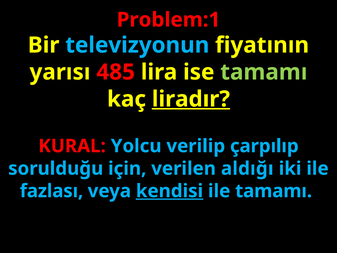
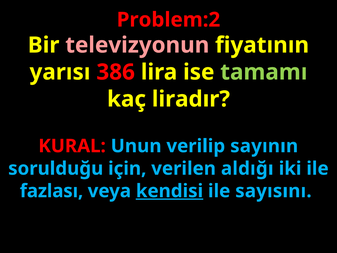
Problem:1: Problem:1 -> Problem:2
televizyonun colour: light blue -> pink
485: 485 -> 386
liradır underline: present -> none
Yolcu: Yolcu -> Unun
çarpılıp: çarpılıp -> sayının
ile tamamı: tamamı -> sayısını
